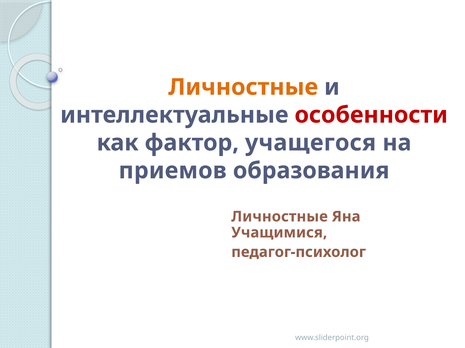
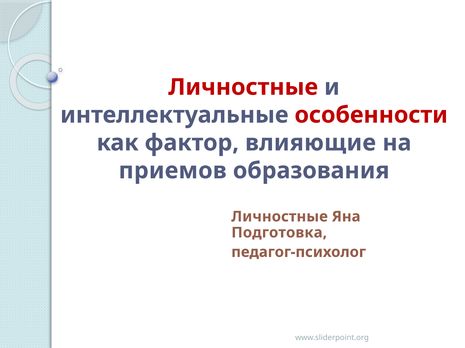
Личностные at (243, 87) colour: orange -> red
учащегося: учащегося -> влияющие
Учащимися: Учащимися -> Подготовка
